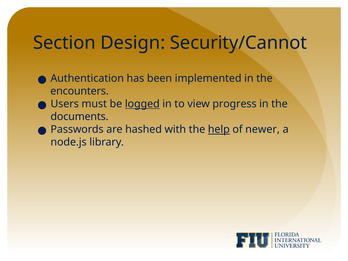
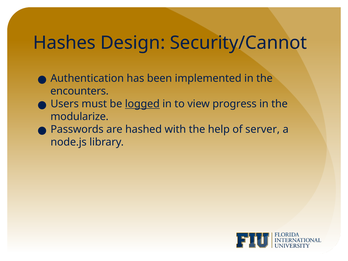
Section: Section -> Hashes
documents: documents -> modularize
help underline: present -> none
newer: newer -> server
